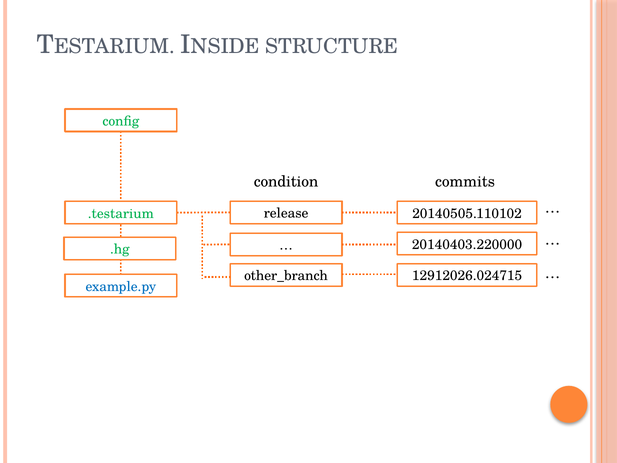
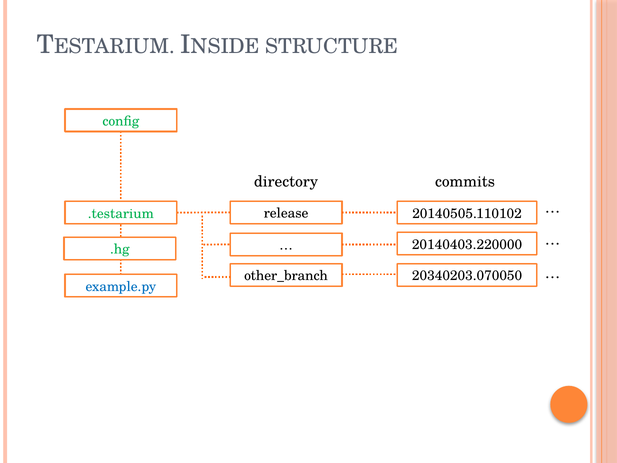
condition: condition -> directory
12912026.024715: 12912026.024715 -> 20340203.070050
